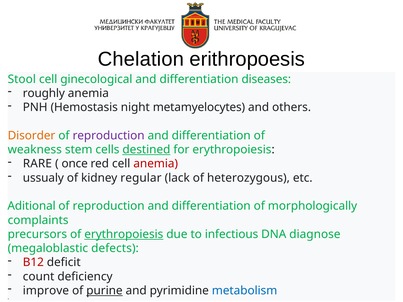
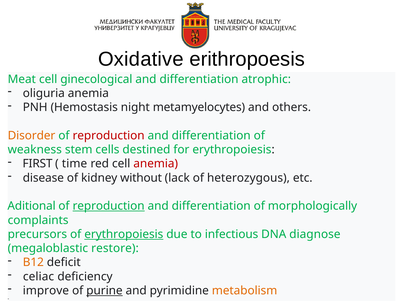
Chelation: Chelation -> Oxidative
Stool: Stool -> Meat
diseases: diseases -> atrophic
roughly: roughly -> oliguria
reproduction at (109, 136) colour: purple -> red
destined underline: present -> none
RARE: RARE -> FIRST
once: once -> time
ussualy: ussualy -> disease
regular: regular -> without
reproduction at (109, 206) underline: none -> present
defects: defects -> restore
B12 colour: red -> orange
count: count -> celiac
metabolism colour: blue -> orange
